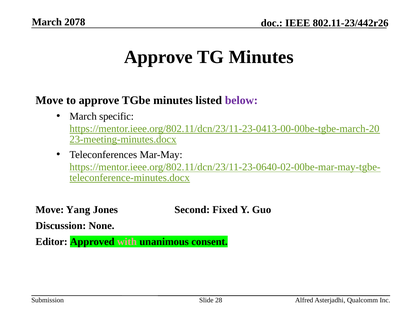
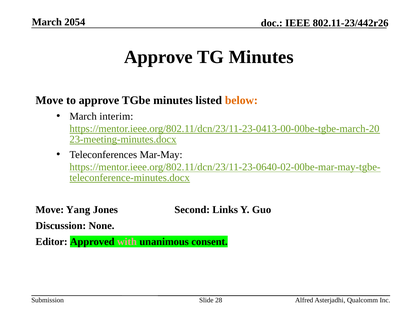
2078: 2078 -> 2054
below colour: purple -> orange
specific: specific -> interim
Fixed: Fixed -> Links
